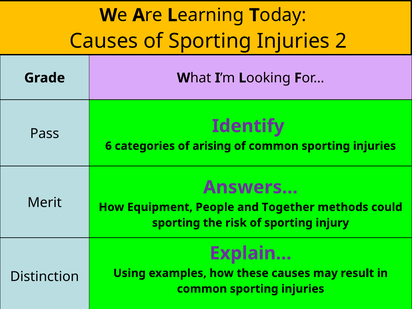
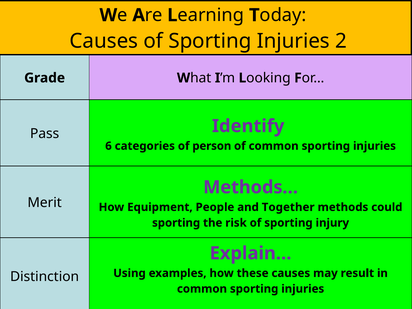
arising: arising -> person
Answers…: Answers… -> Methods…
